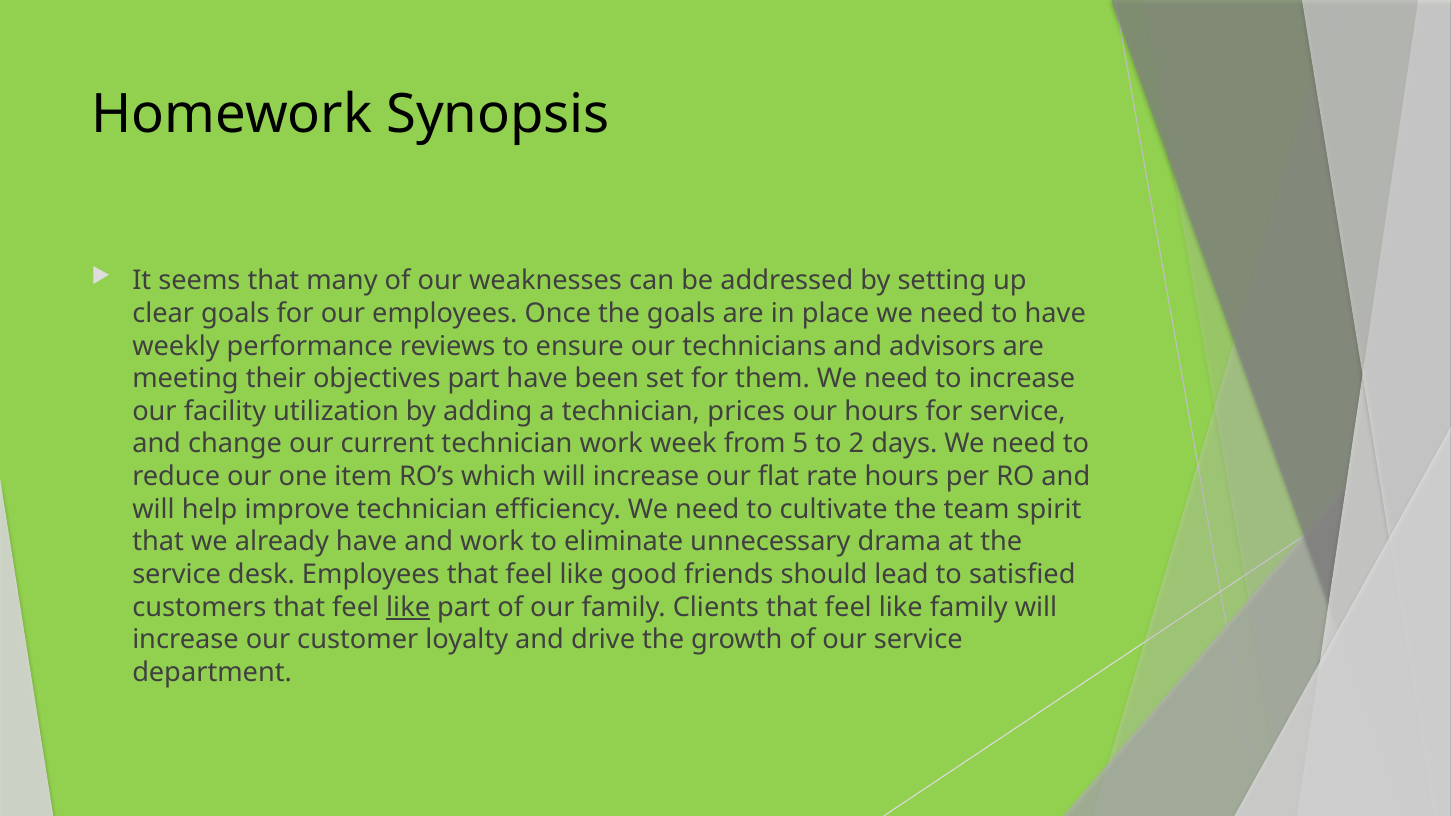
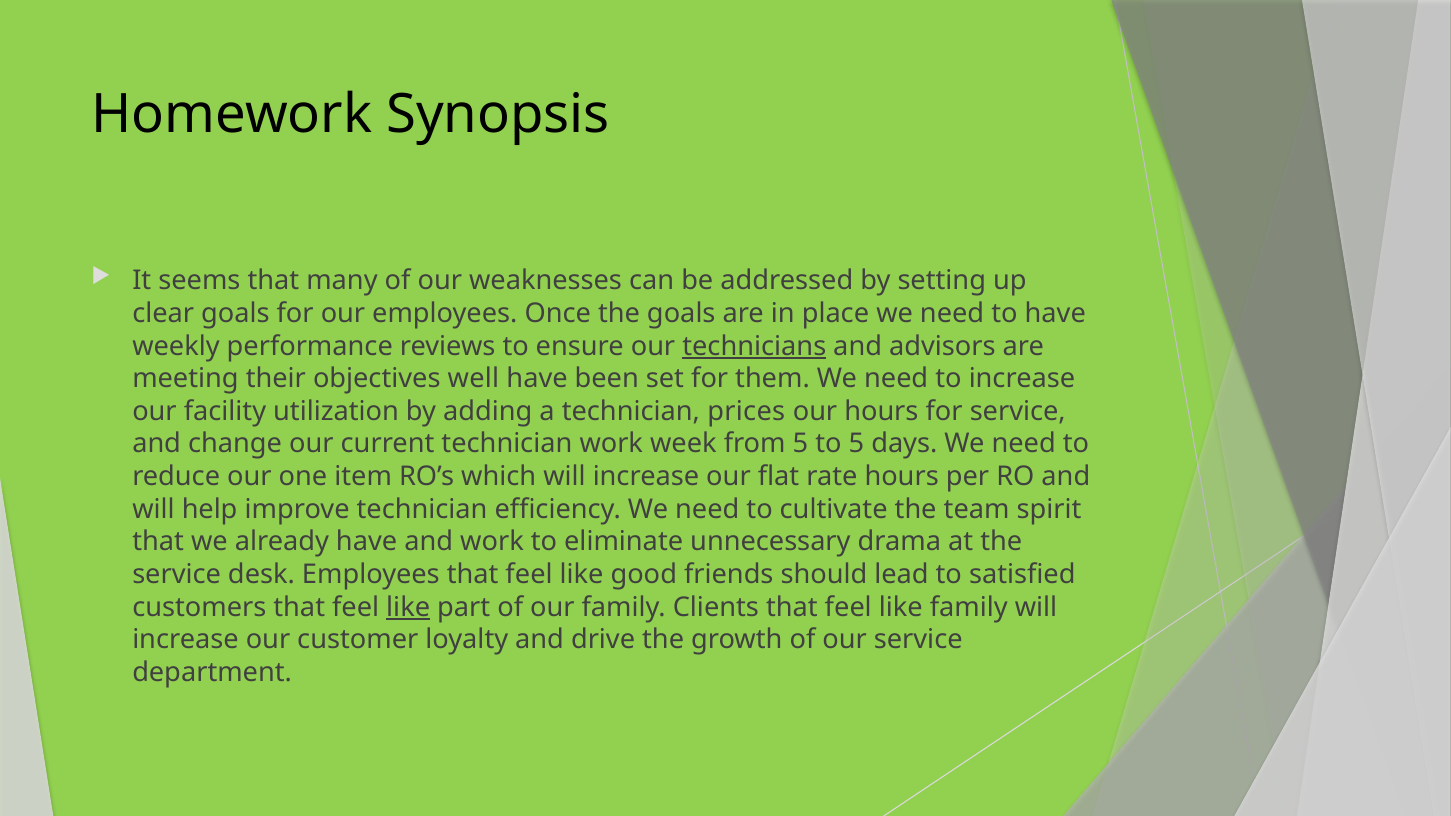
technicians underline: none -> present
objectives part: part -> well
to 2: 2 -> 5
